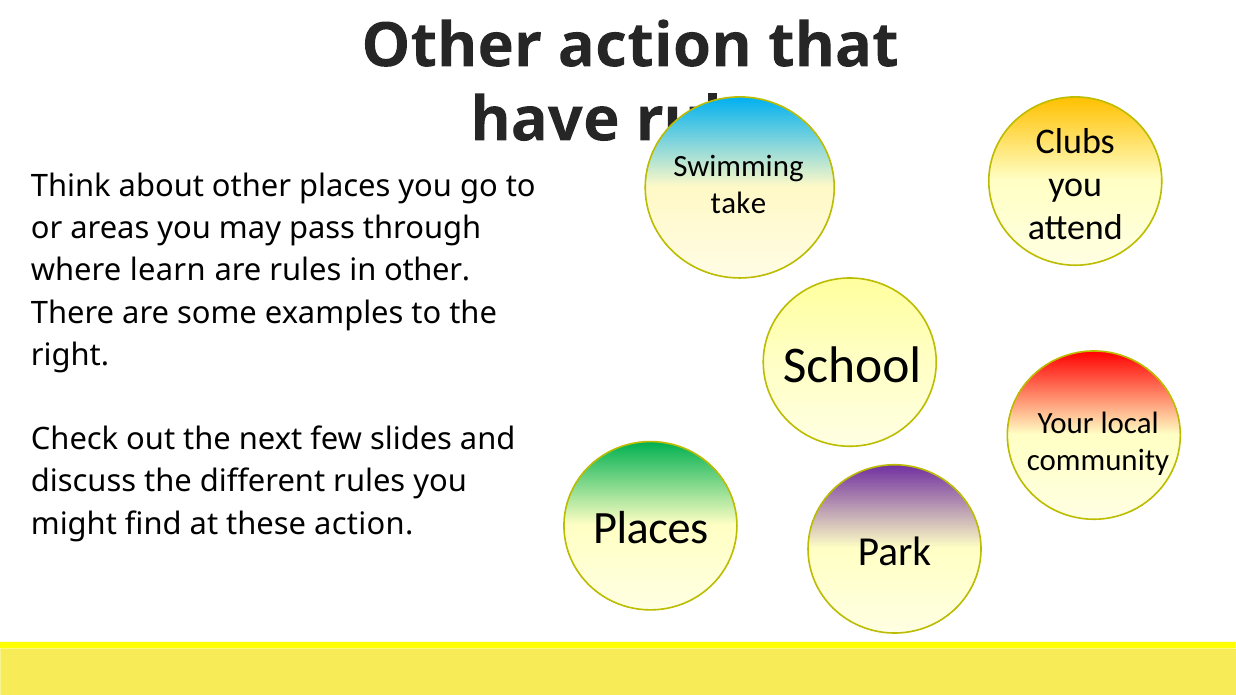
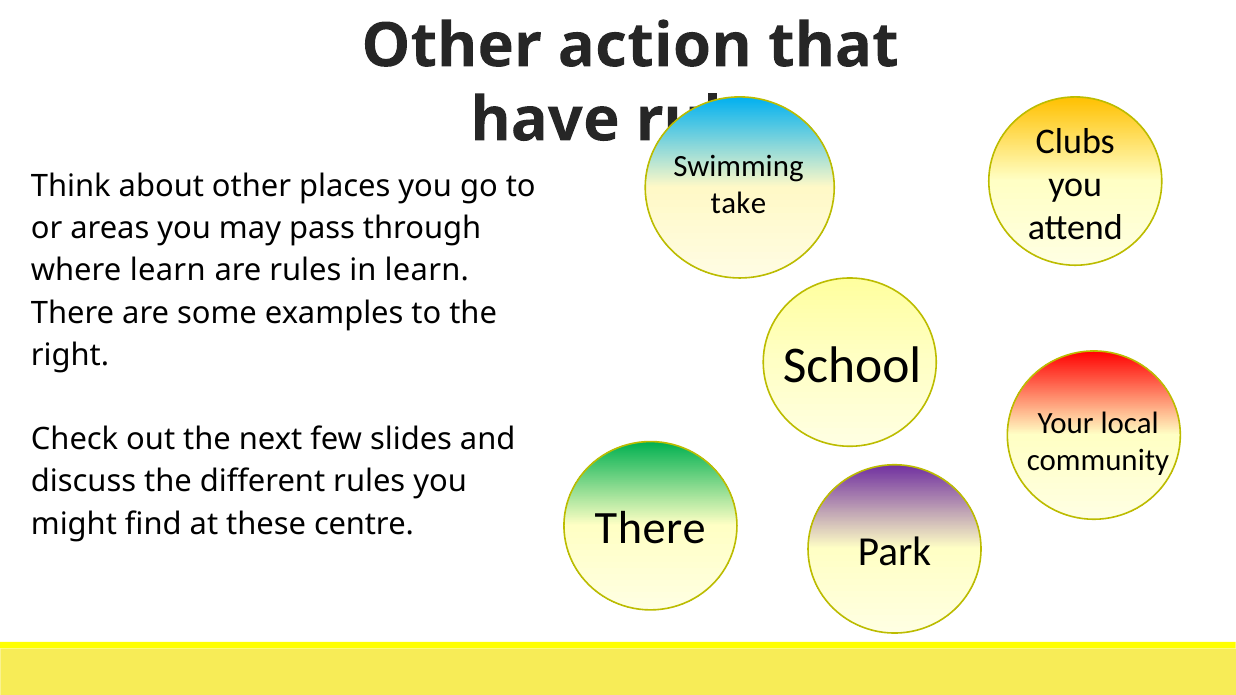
in other: other -> learn
Places at (651, 529): Places -> There
these action: action -> centre
